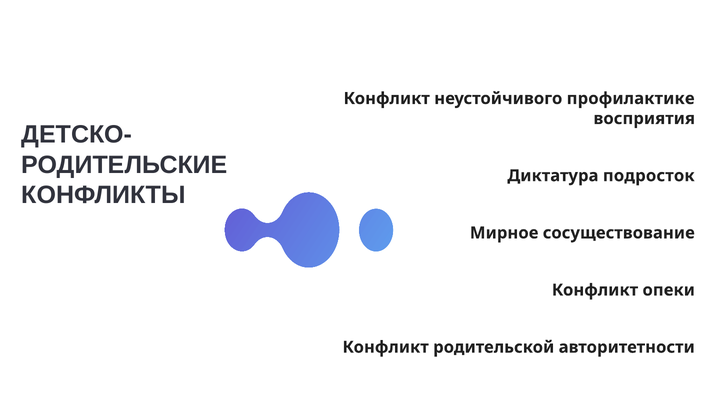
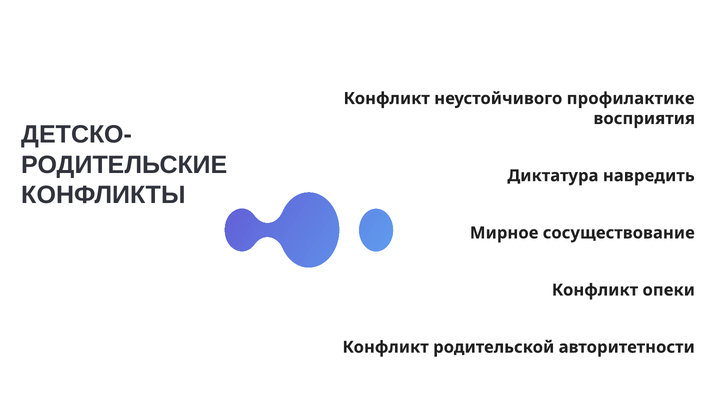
подросток: подросток -> навредить
